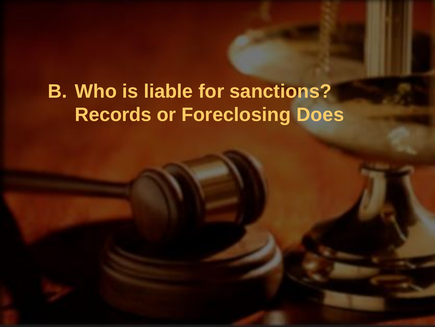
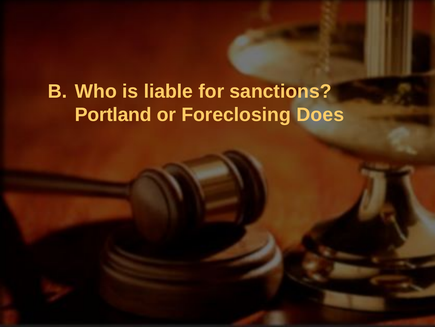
Records: Records -> Portland
